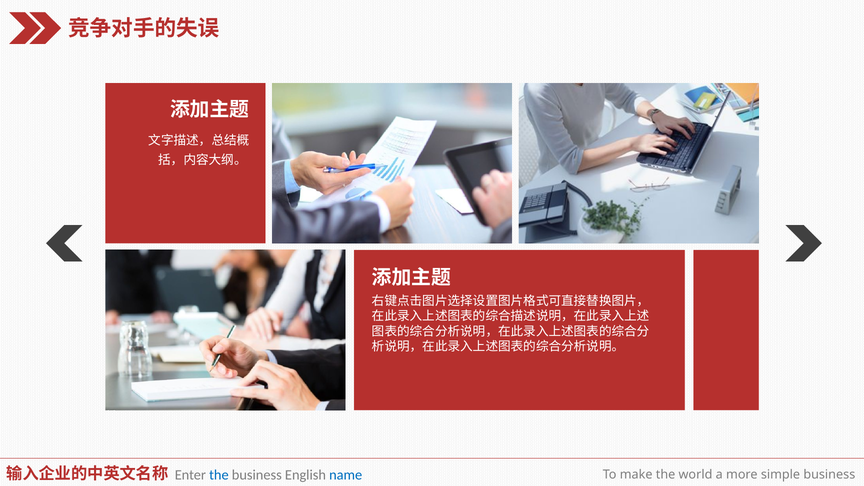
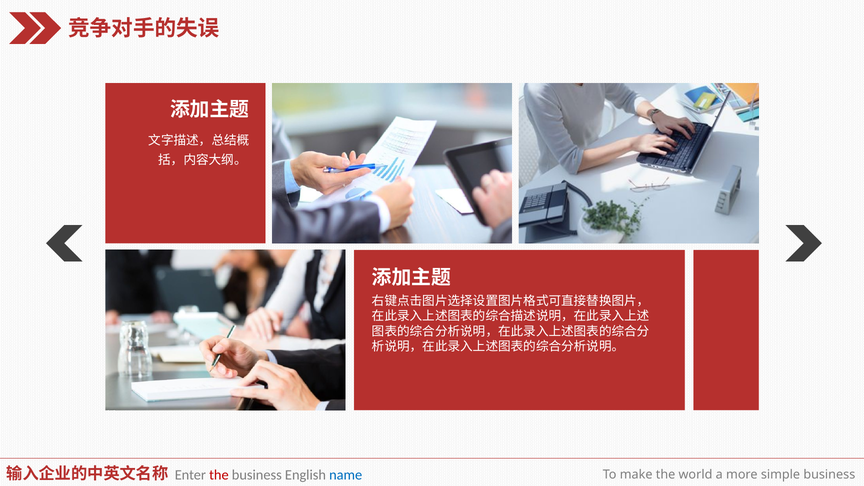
the at (219, 475) colour: blue -> red
